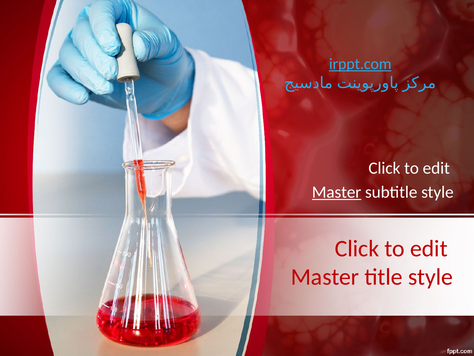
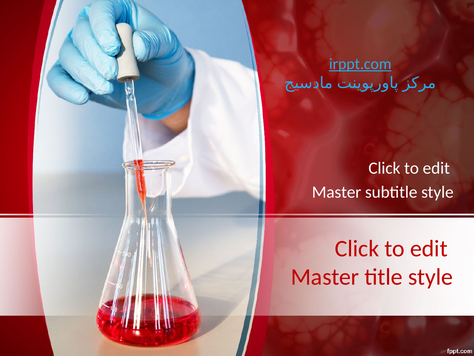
Master at (337, 192) underline: present -> none
